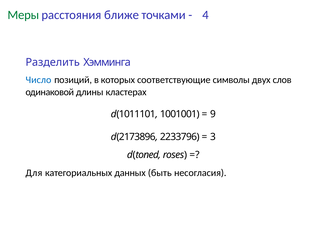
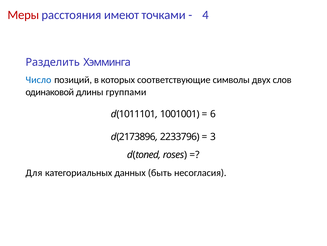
Меры colour: green -> red
ближе: ближе -> имеют
кластерах: кластерах -> группами
9: 9 -> 6
